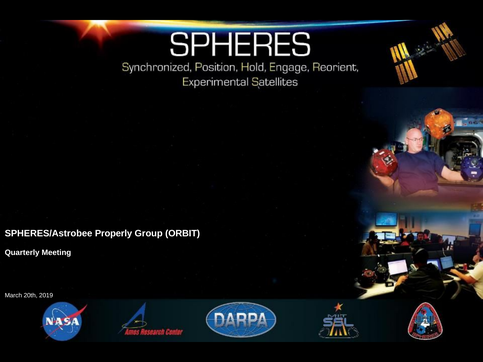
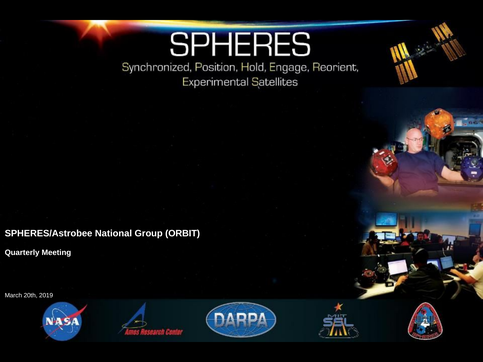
Properly: Properly -> National
